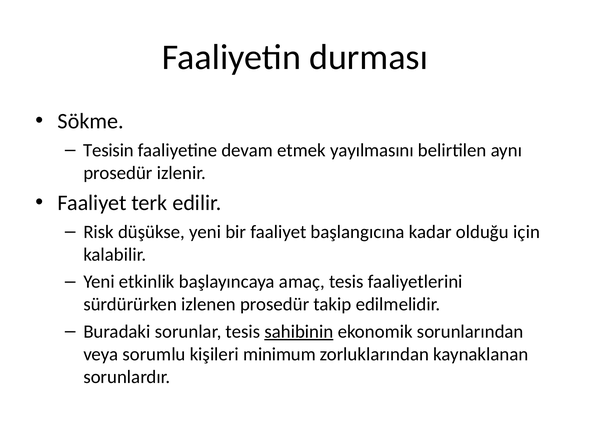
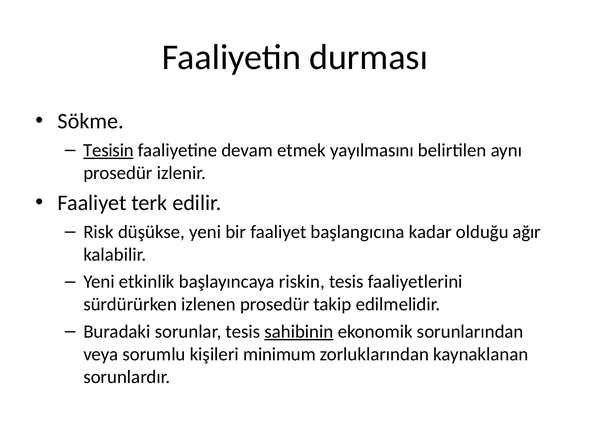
Tesisin underline: none -> present
için: için -> ağır
amaç: amaç -> riskin
